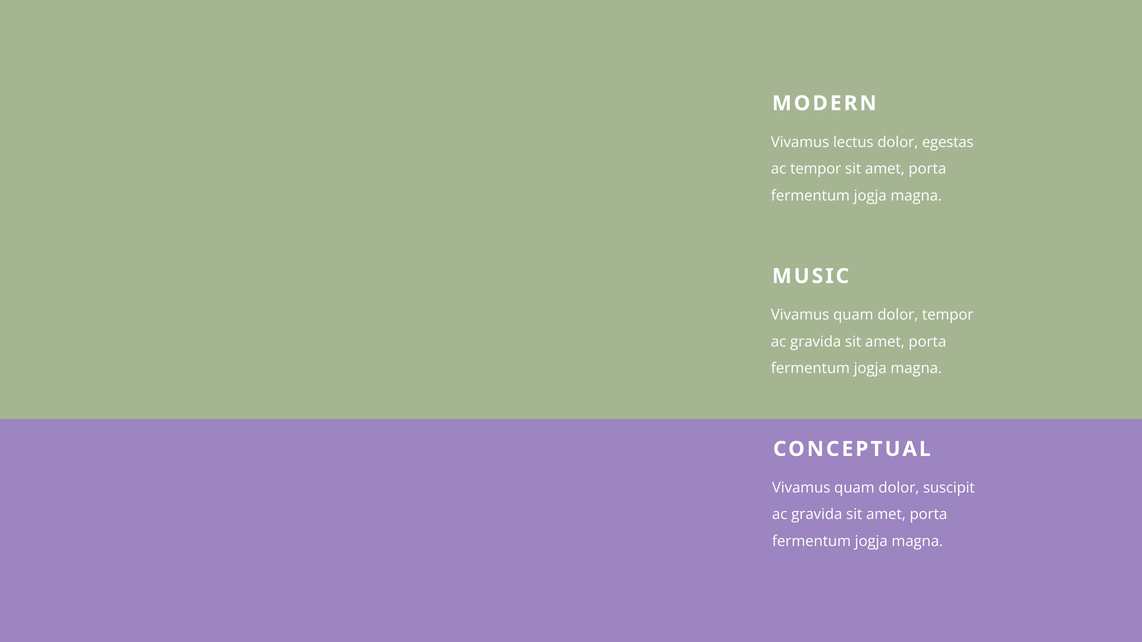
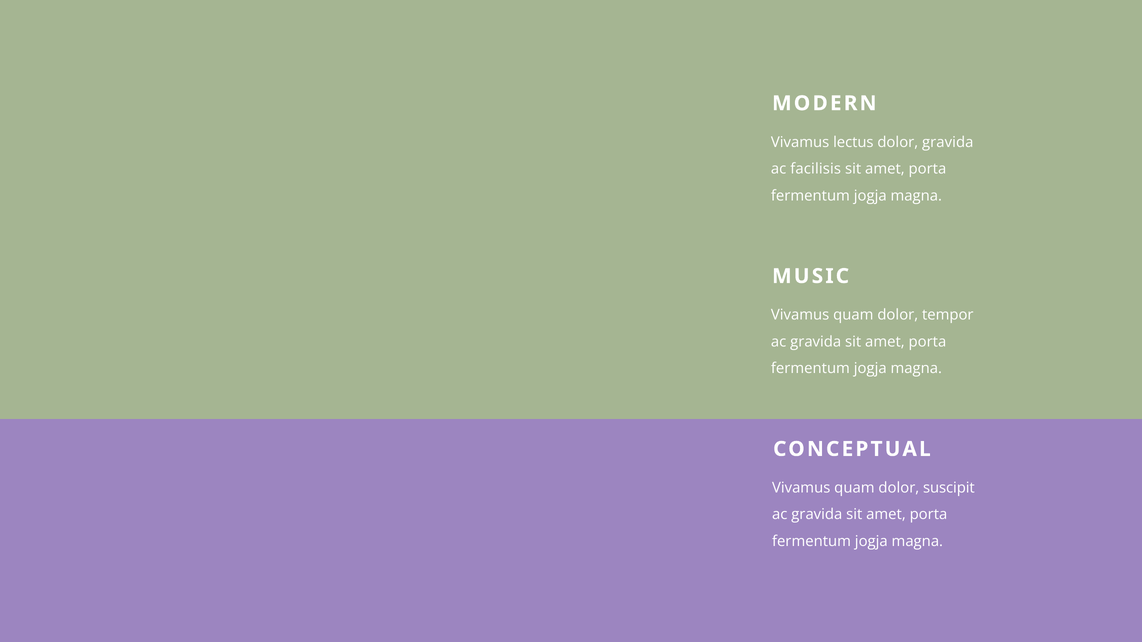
dolor egestas: egestas -> gravida
ac tempor: tempor -> facilisis
